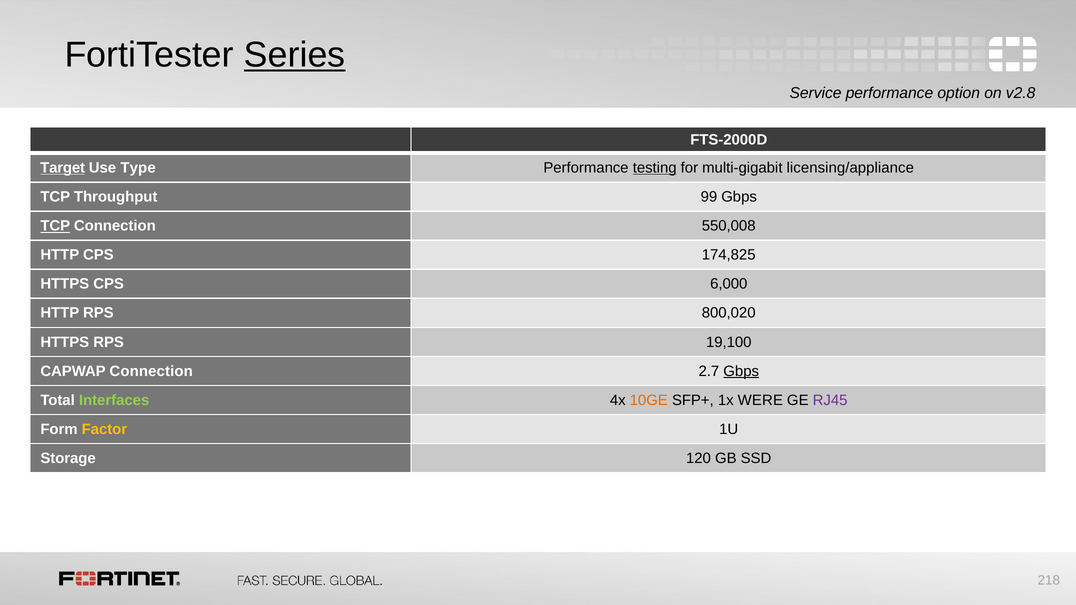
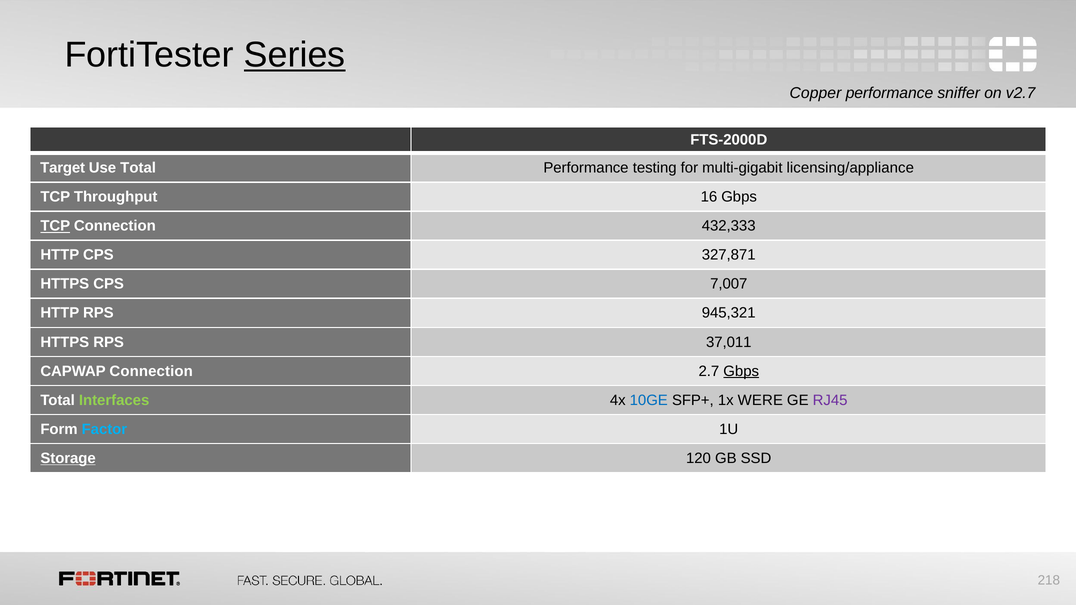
Service: Service -> Copper
option: option -> sniffer
v2.8: v2.8 -> v2.7
Target underline: present -> none
Use Type: Type -> Total
testing underline: present -> none
99: 99 -> 16
550,008: 550,008 -> 432,333
174,825: 174,825 -> 327,871
6,000: 6,000 -> 7,007
800,020: 800,020 -> 945,321
19,100: 19,100 -> 37,011
10GE colour: orange -> blue
Factor colour: yellow -> light blue
Storage underline: none -> present
